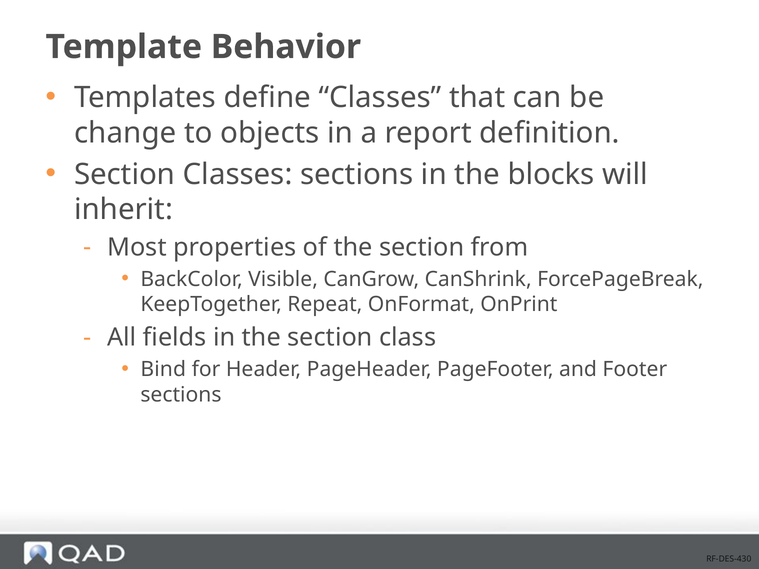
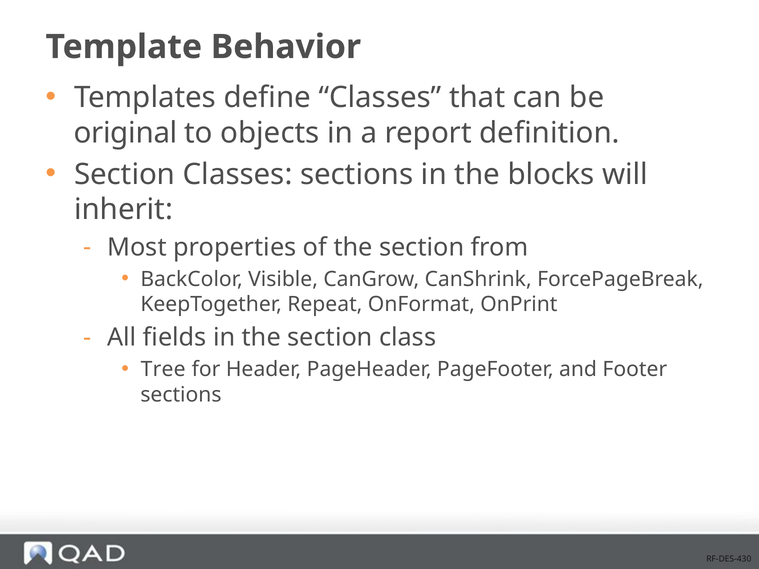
change: change -> original
Bind: Bind -> Tree
